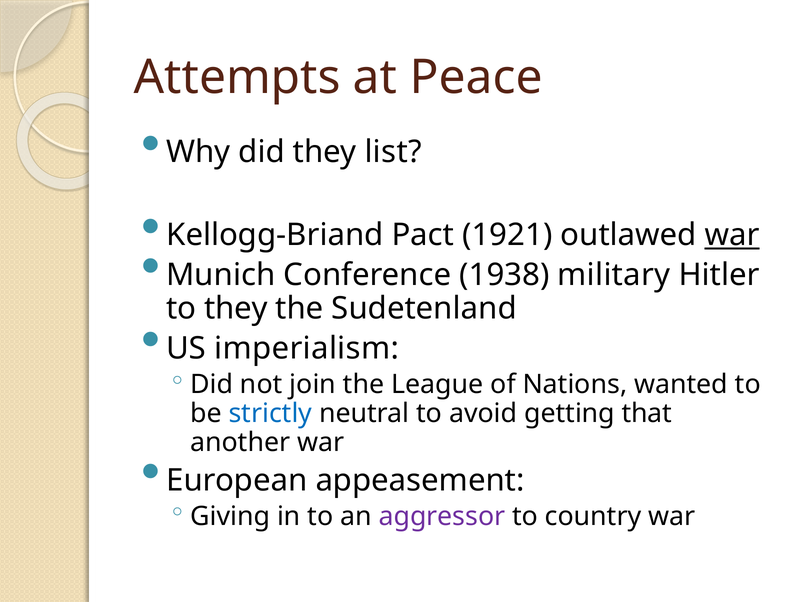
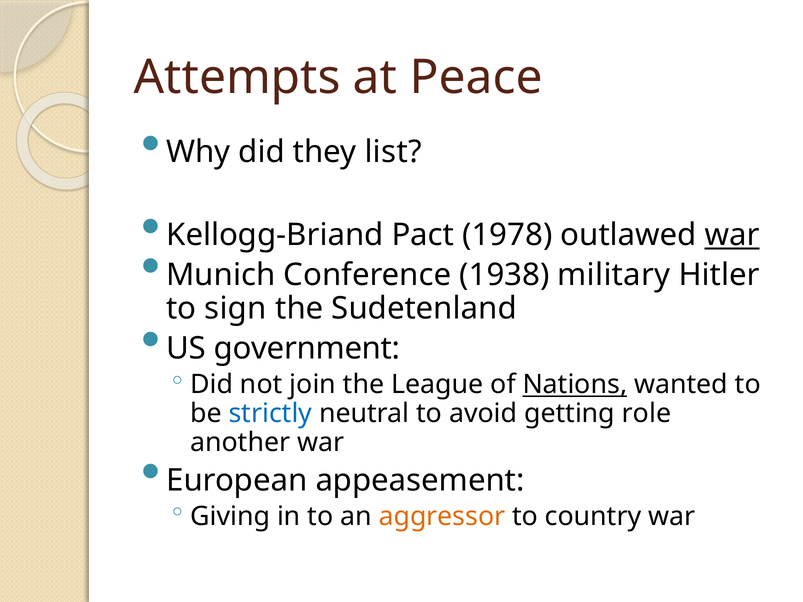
1921: 1921 -> 1978
to they: they -> sign
imperialism: imperialism -> government
Nations underline: none -> present
that: that -> role
aggressor colour: purple -> orange
